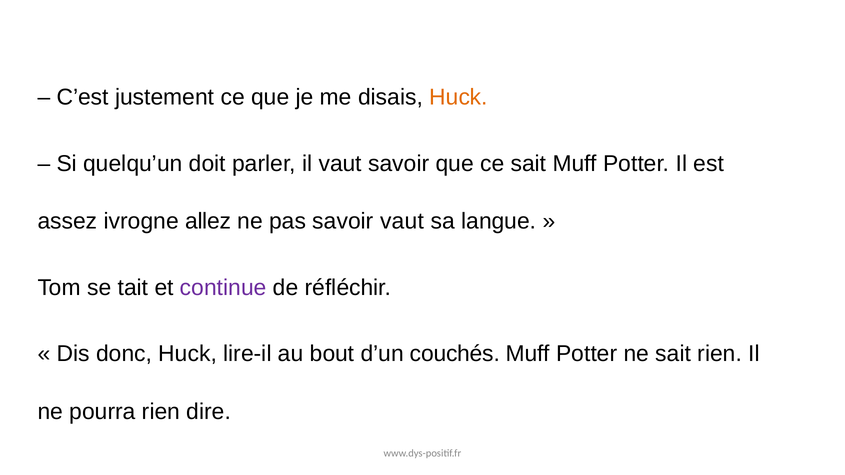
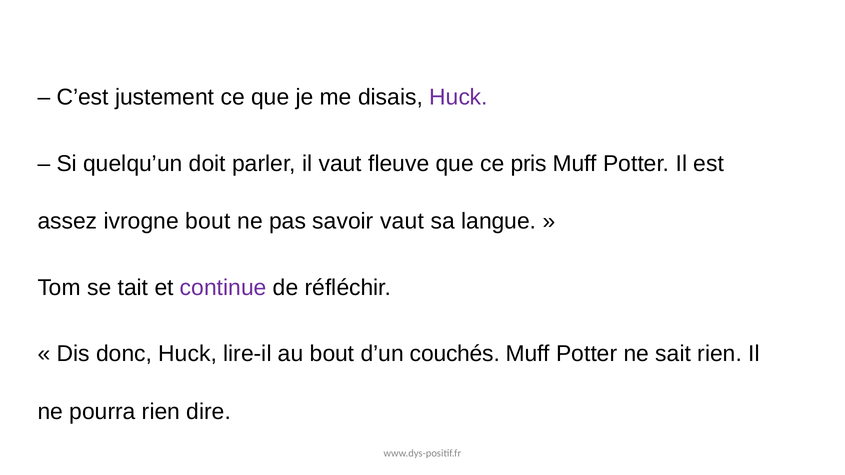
Huck at (459, 97) colour: orange -> purple
vaut savoir: savoir -> fleuve
ce sait: sait -> pris
ivrogne allez: allez -> bout
